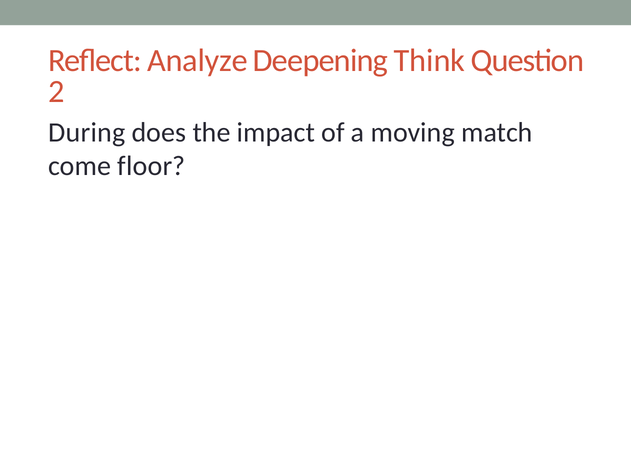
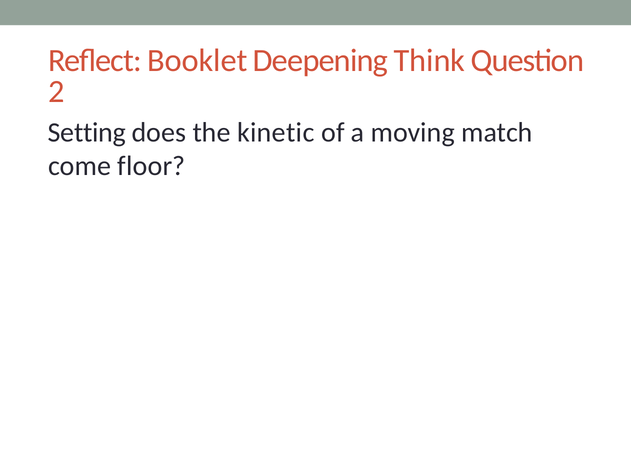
Analyze: Analyze -> Booklet
During: During -> Setting
impact: impact -> kinetic
